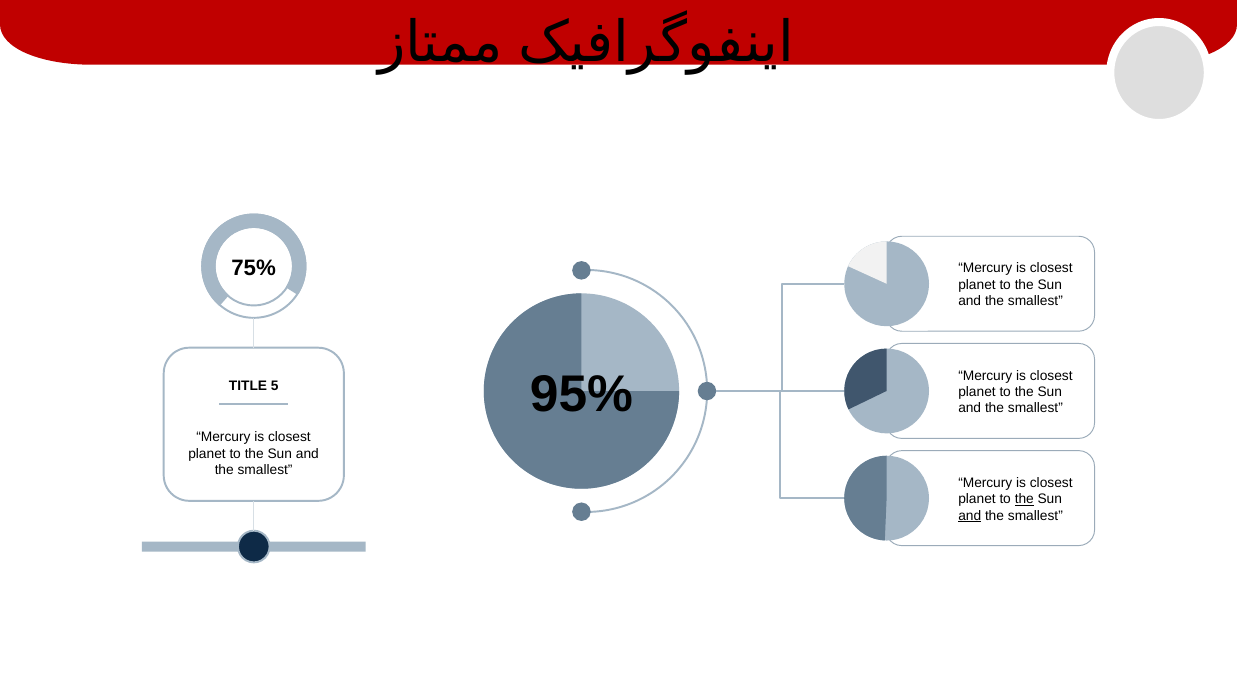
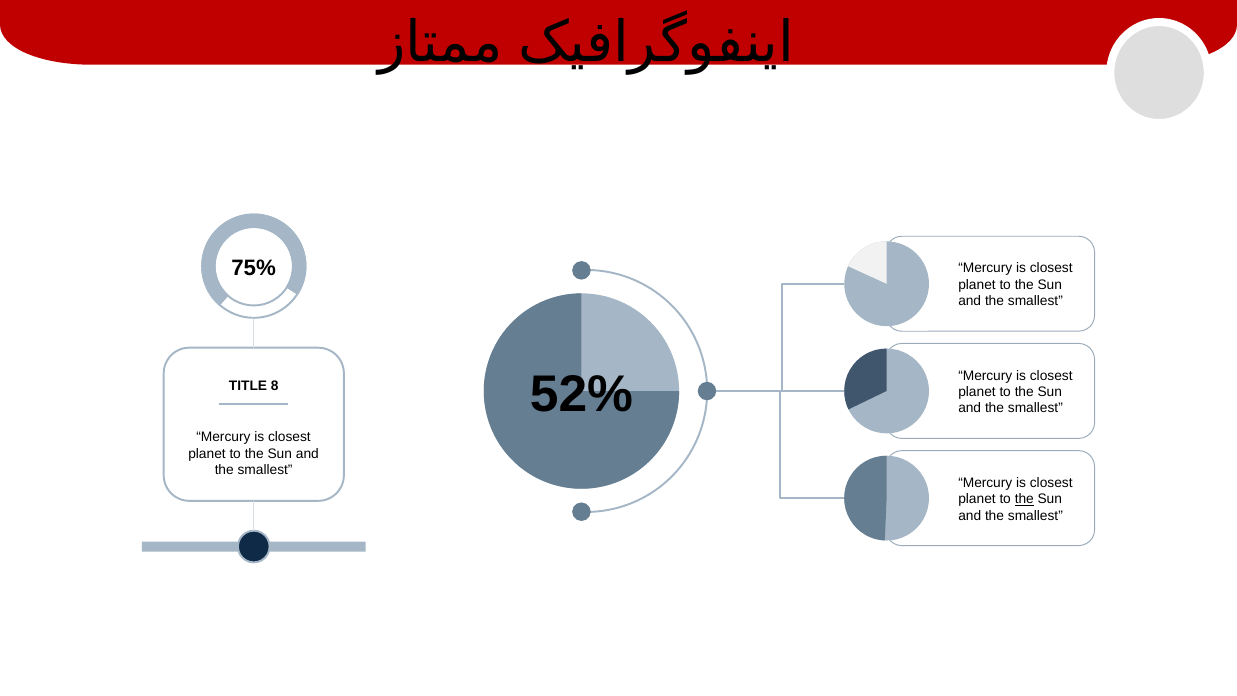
95%: 95% -> 52%
5: 5 -> 8
and at (970, 515) underline: present -> none
